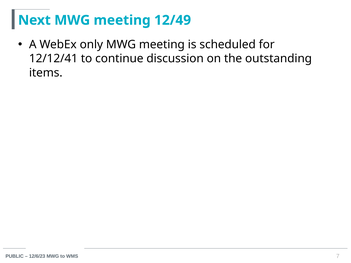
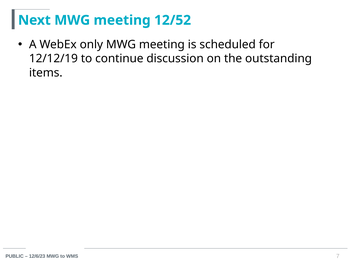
12/49: 12/49 -> 12/52
12/12/41: 12/12/41 -> 12/12/19
